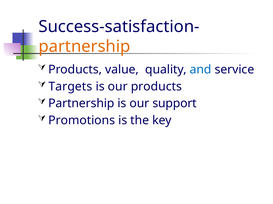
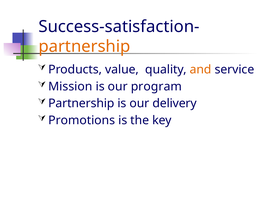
and colour: blue -> orange
Targets: Targets -> Mission
our products: products -> program
support: support -> delivery
